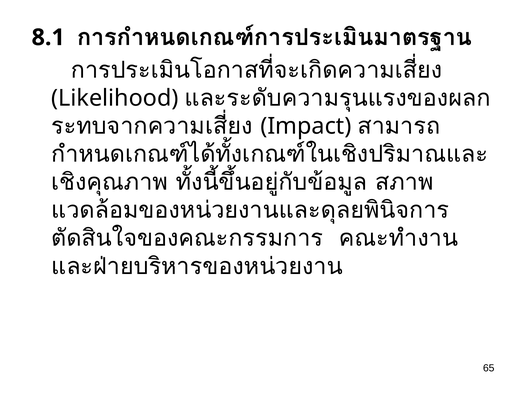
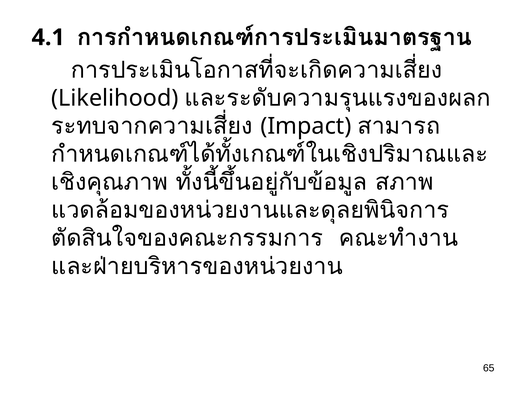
8.1: 8.1 -> 4.1
